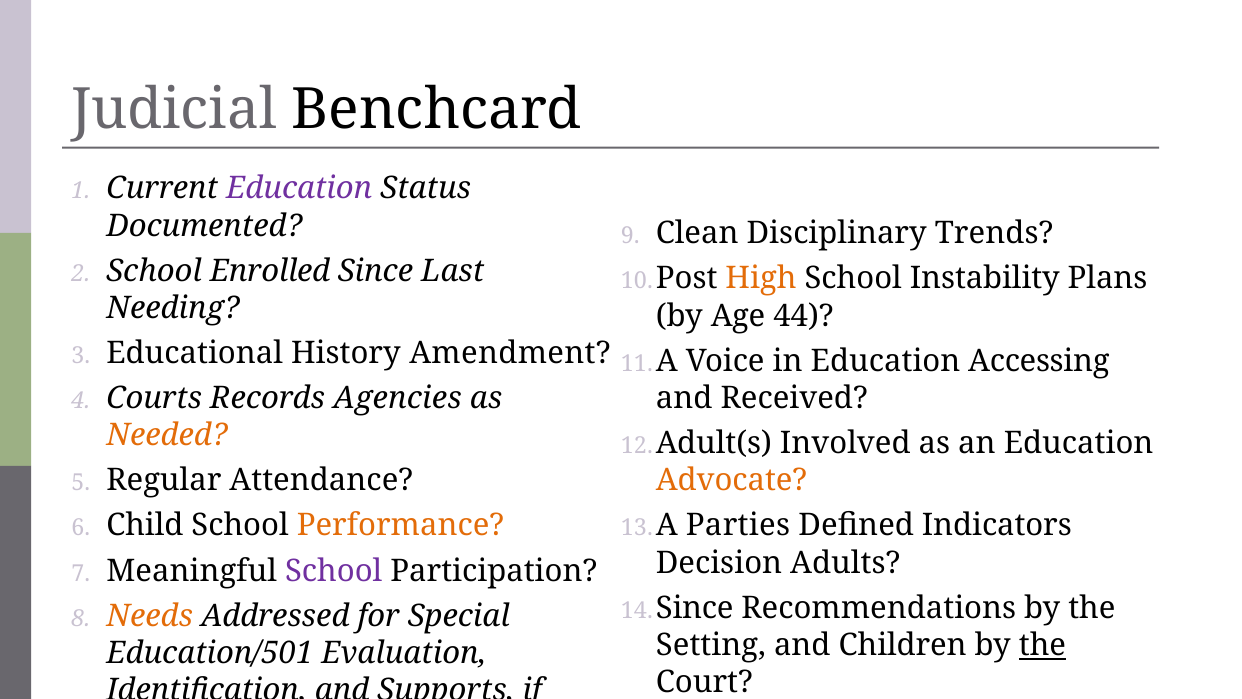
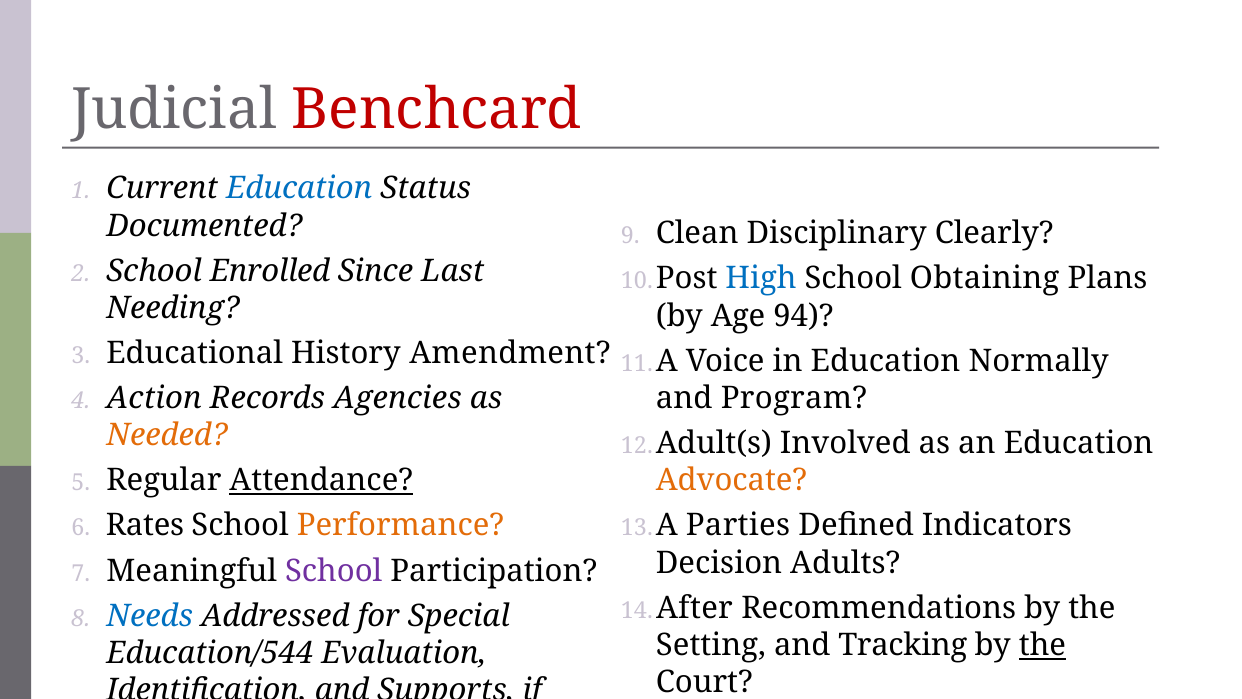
Benchcard colour: black -> red
Education at (299, 188) colour: purple -> blue
Trends: Trends -> Clearly
High colour: orange -> blue
Instability: Instability -> Obtaining
44: 44 -> 94
Accessing: Accessing -> Normally
Received: Received -> Program
Courts: Courts -> Action
Attendance underline: none -> present
Child: Child -> Rates
14 Since: Since -> After
Needs colour: orange -> blue
Children: Children -> Tracking
Education/501: Education/501 -> Education/544
